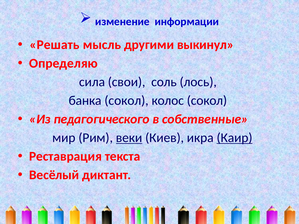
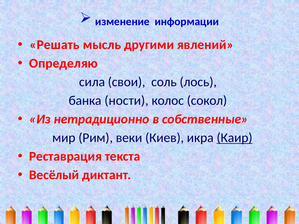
выкинул: выкинул -> явлений
банка сокол: сокол -> ности
педагогического: педагогического -> нетрадиционно
веки underline: present -> none
